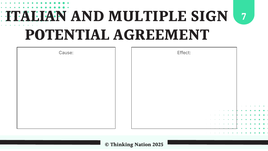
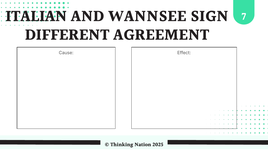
MULTIPLE: MULTIPLE -> WANNSEE
POTENTIAL: POTENTIAL -> DIFFERENT
